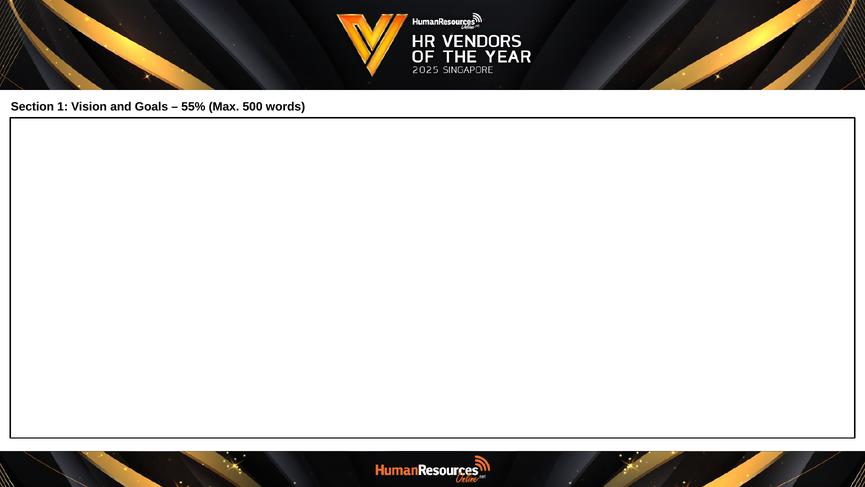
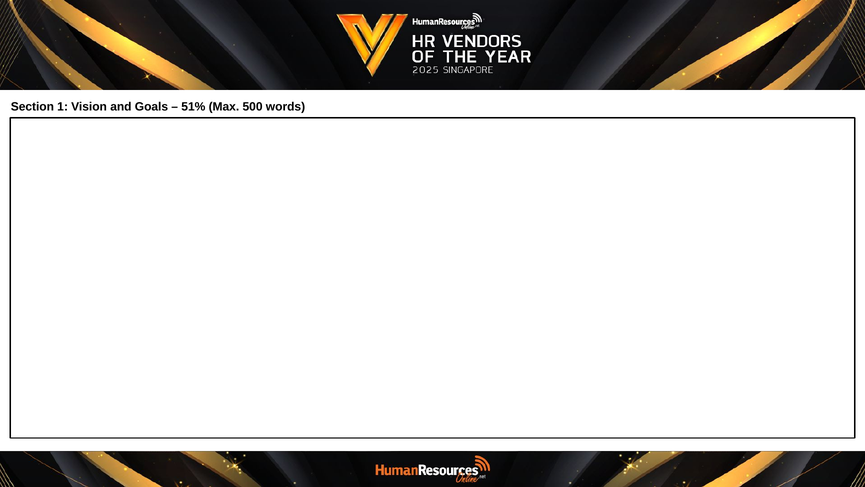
55%: 55% -> 51%
